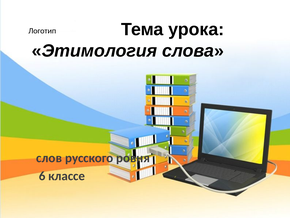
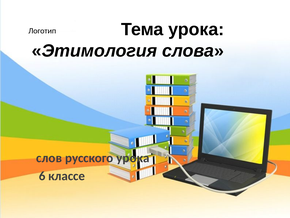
русского ровня: ровня -> урока
